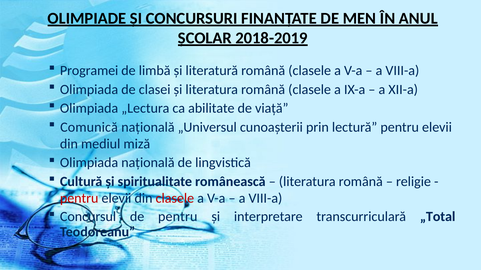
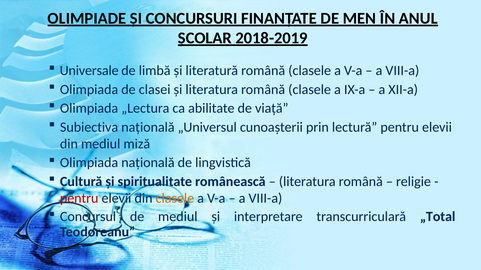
Programei: Programei -> Universale
Comunică: Comunică -> Subiectiva
clasele at (175, 199) colour: red -> orange
de pentru: pentru -> mediul
